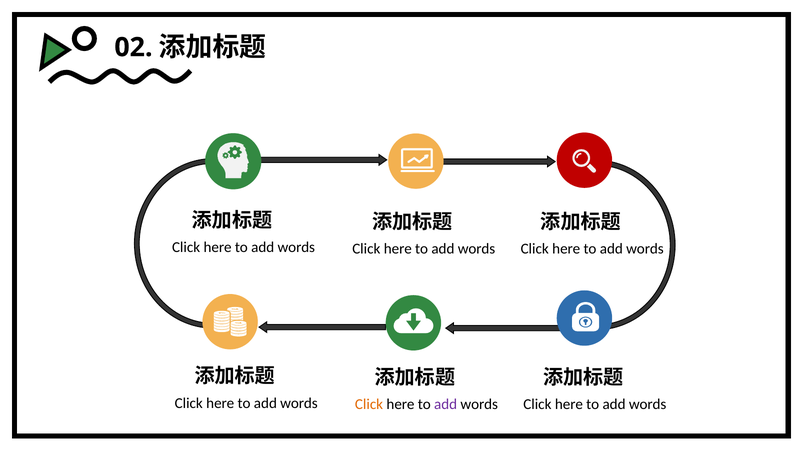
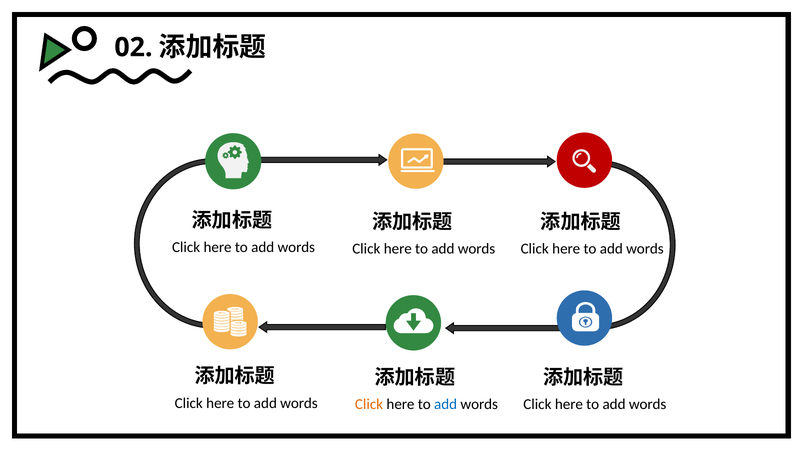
add at (446, 404) colour: purple -> blue
